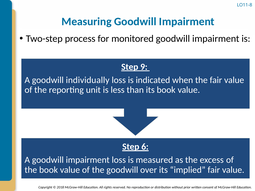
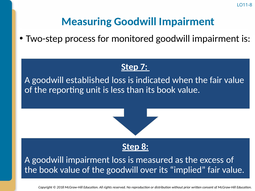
9: 9 -> 7
individually: individually -> established
6: 6 -> 8
